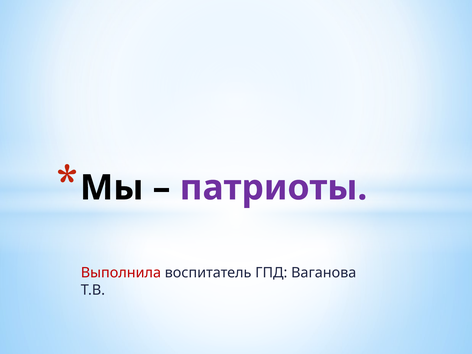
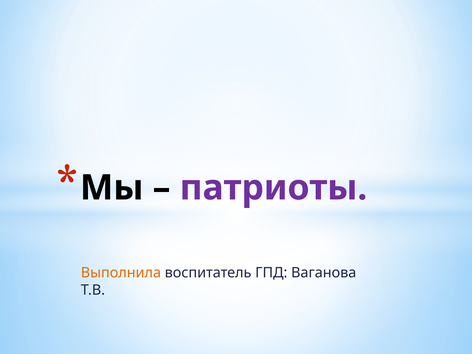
Выполнила colour: red -> orange
